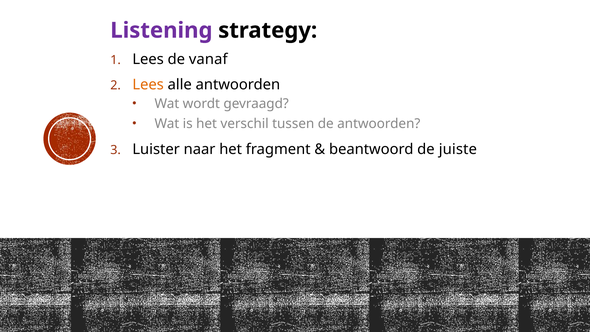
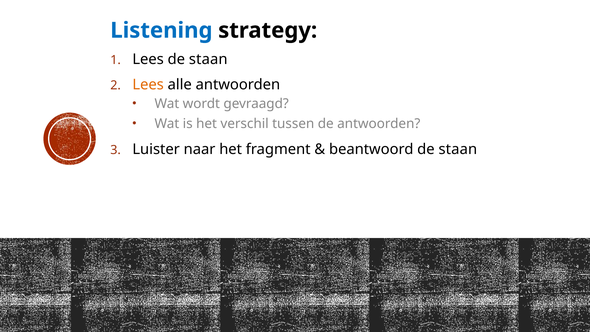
Listening colour: purple -> blue
Lees de vanaf: vanaf -> staan
beantwoord de juiste: juiste -> staan
